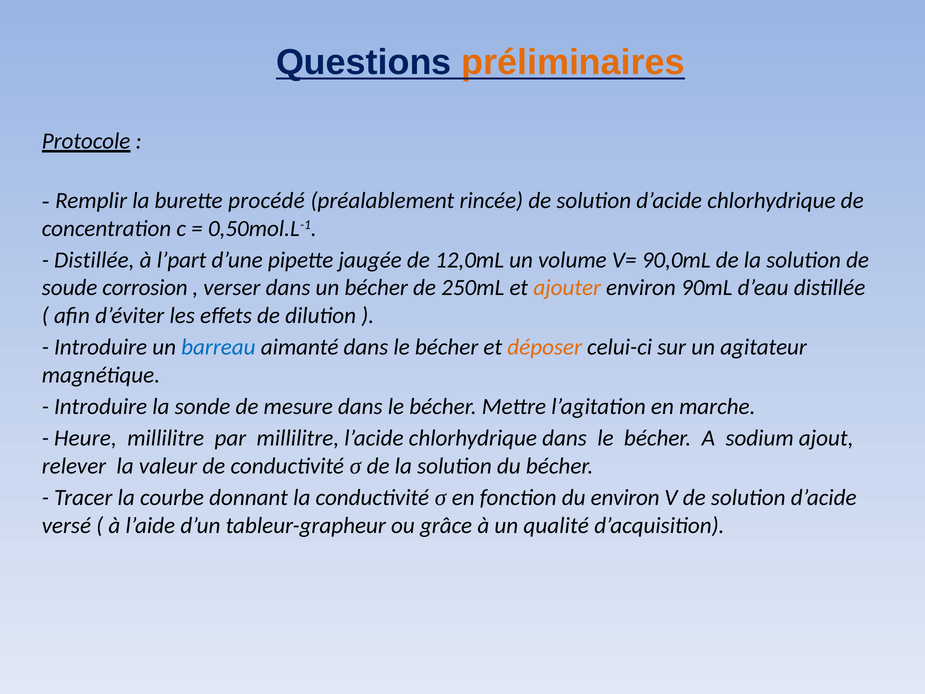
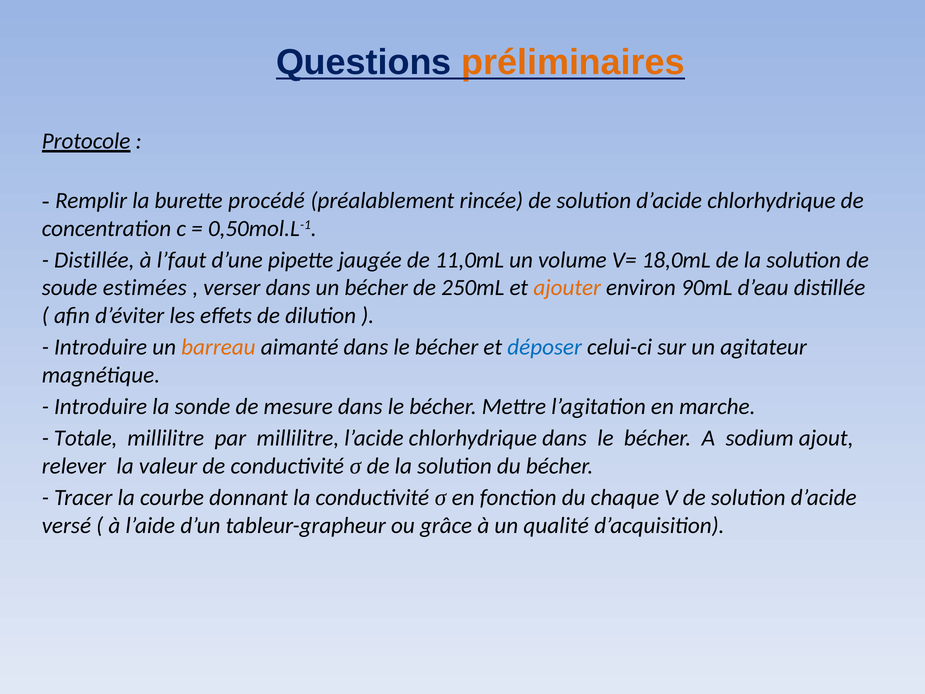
l’part: l’part -> l’faut
12,0mL: 12,0mL -> 11,0mL
90,0mL: 90,0mL -> 18,0mL
corrosion: corrosion -> estimées
barreau colour: blue -> orange
déposer colour: orange -> blue
Heure: Heure -> Totale
du environ: environ -> chaque
